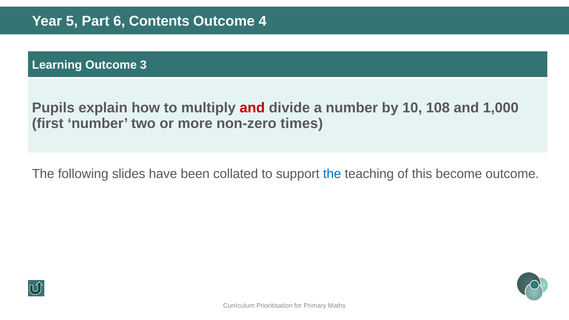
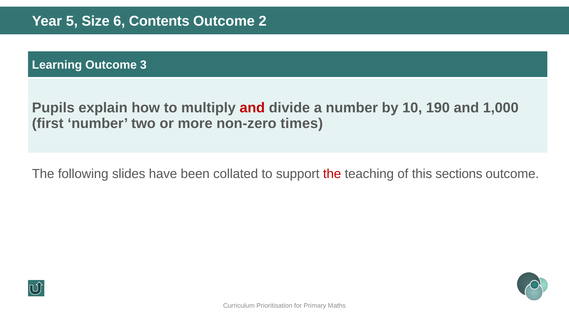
Part: Part -> Size
4: 4 -> 2
108: 108 -> 190
the at (332, 174) colour: blue -> red
become: become -> sections
